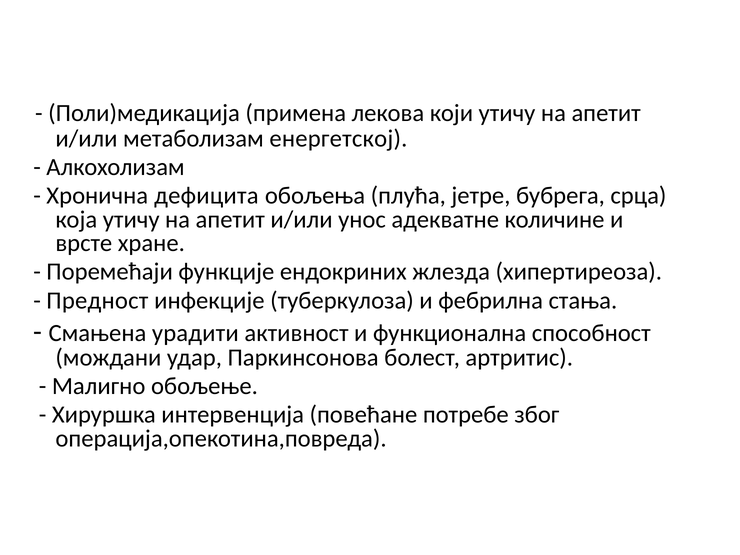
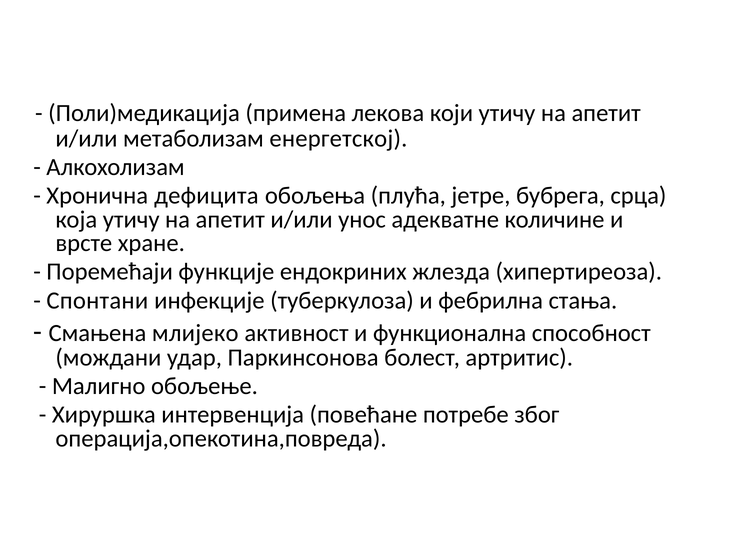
Предност: Предност -> Спонтани
урадити: урадити -> млијеко
